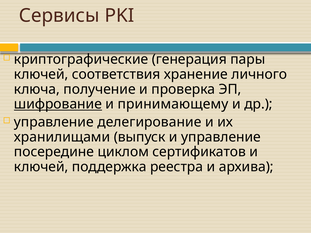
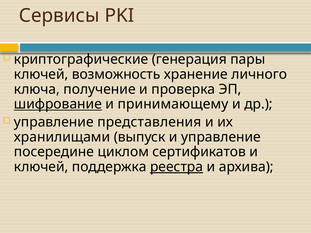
соответствия: соответствия -> возможность
делегирование: делегирование -> представления
реестра underline: none -> present
